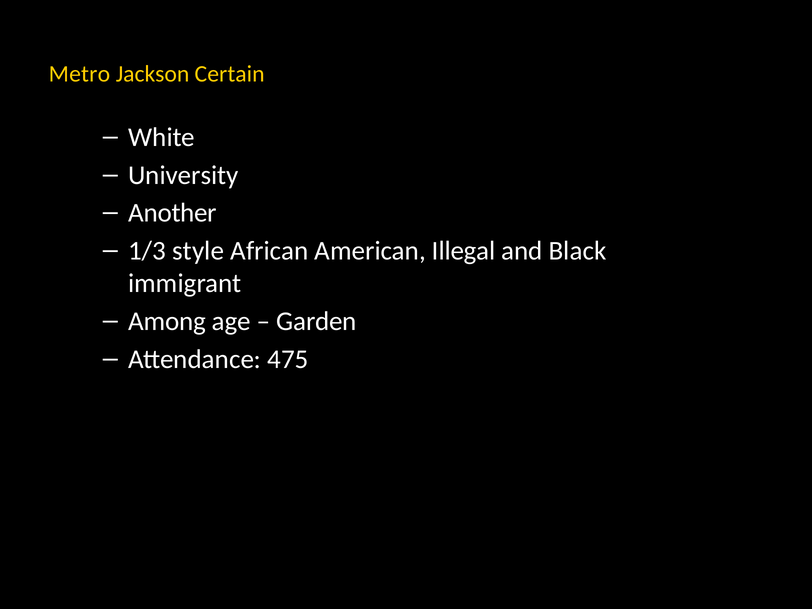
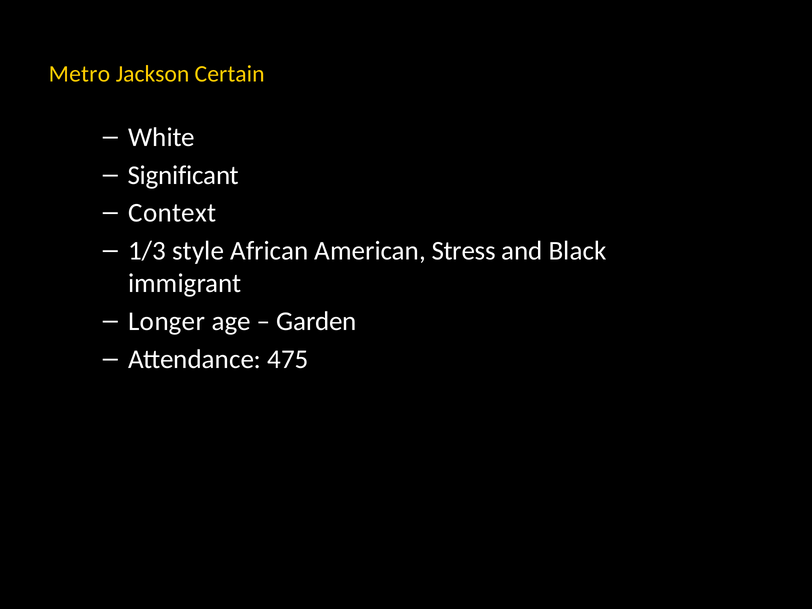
University: University -> Significant
Another: Another -> Context
Illegal: Illegal -> Stress
Among: Among -> Longer
